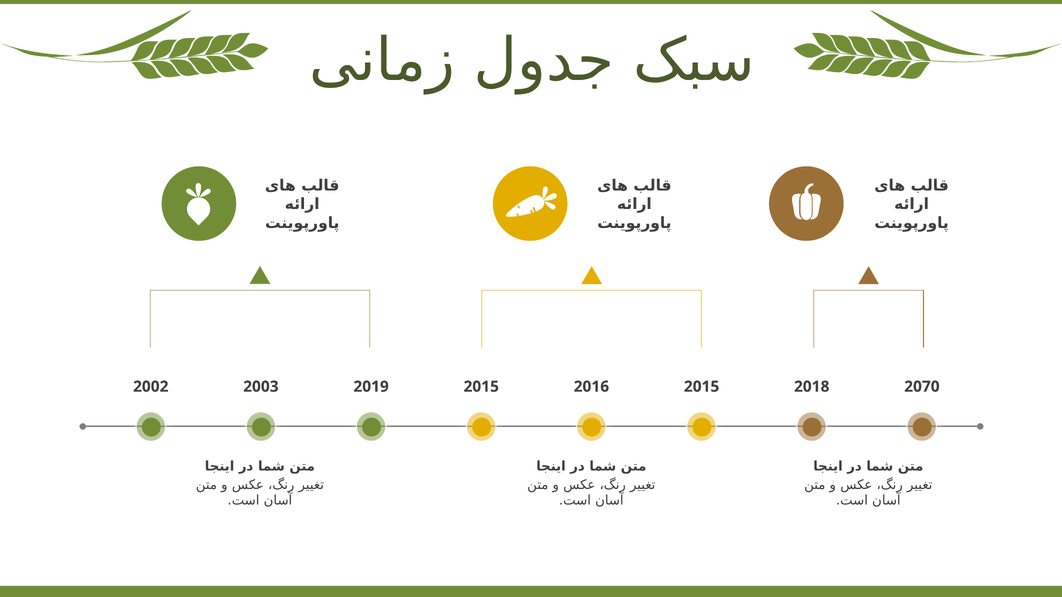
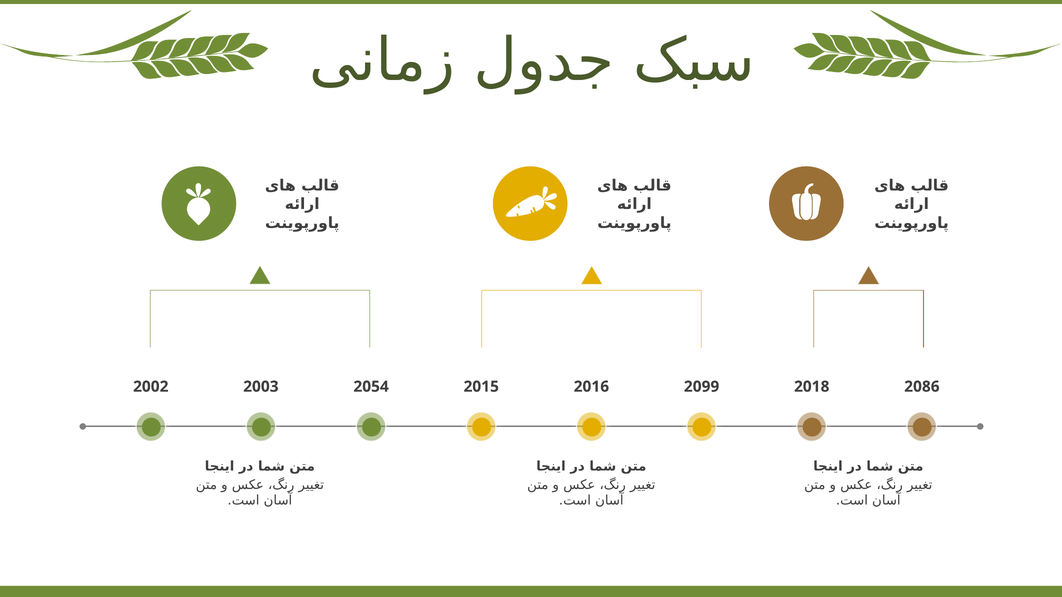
2019: 2019 -> 2054
2016 2015: 2015 -> 2099
2070: 2070 -> 2086
